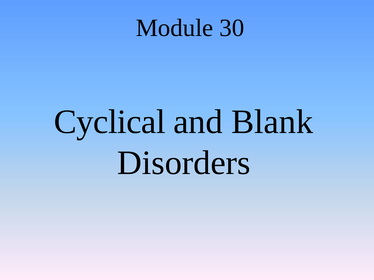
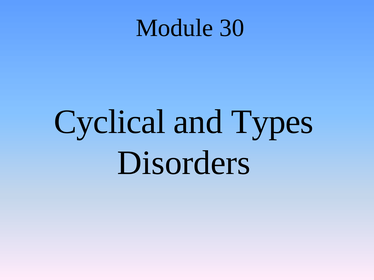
Blank: Blank -> Types
